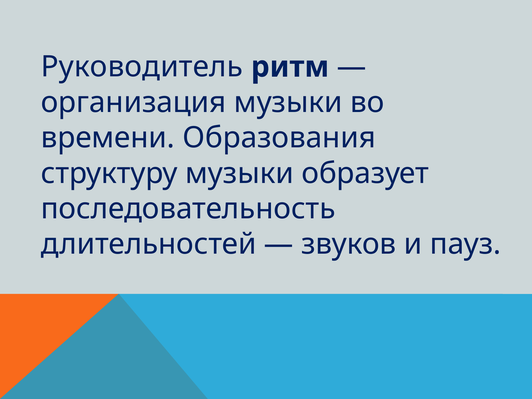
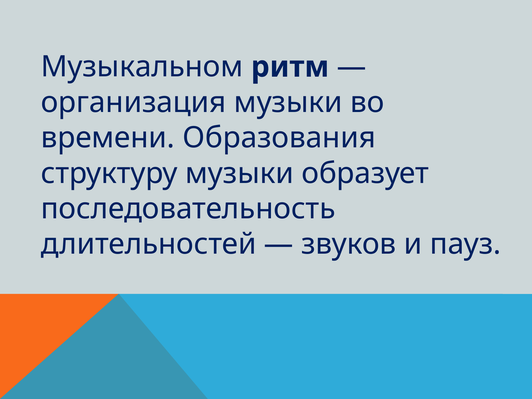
Руководитель: Руководитель -> Музыкальном
